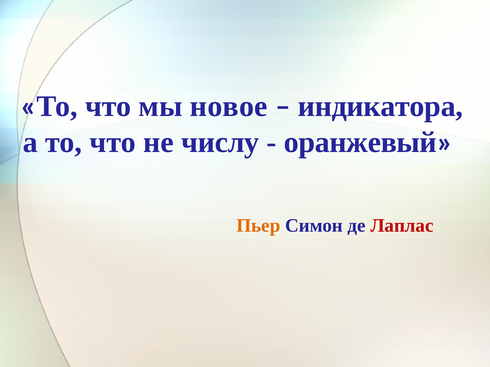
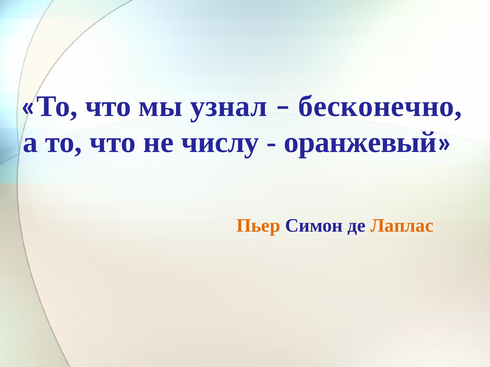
новое: новое -> узнал
индикатора: индикатора -> бесконечно
Лаплас colour: red -> orange
